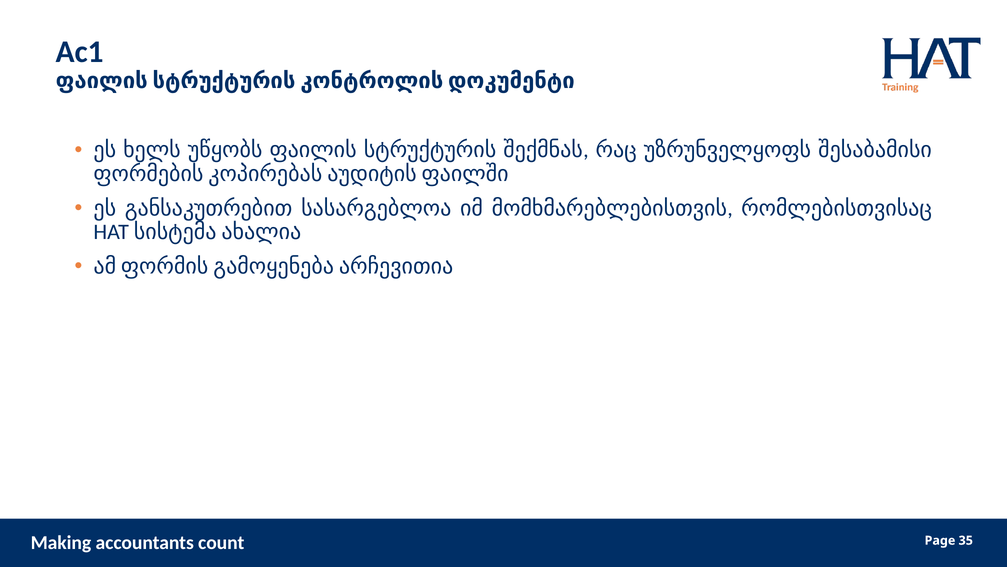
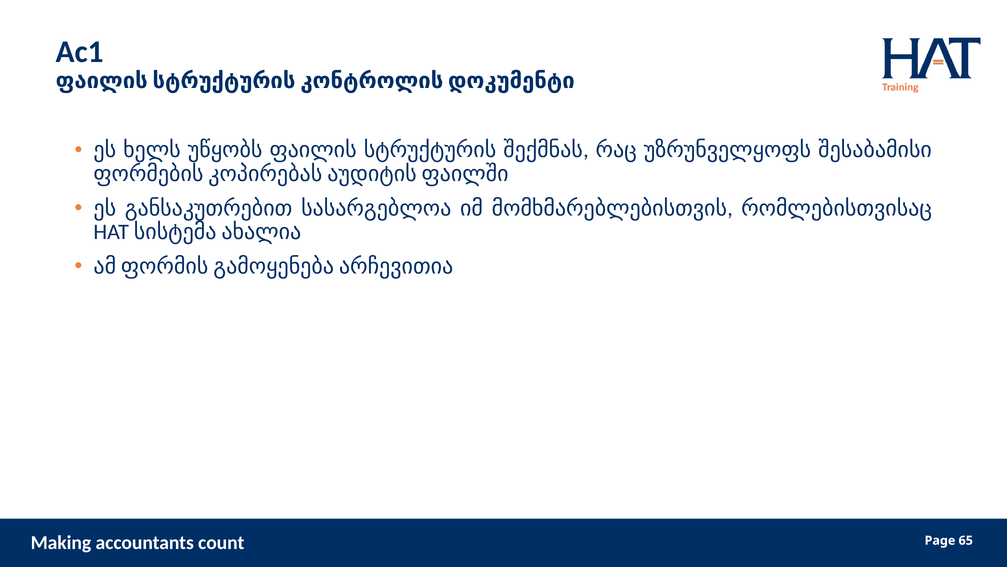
35: 35 -> 65
